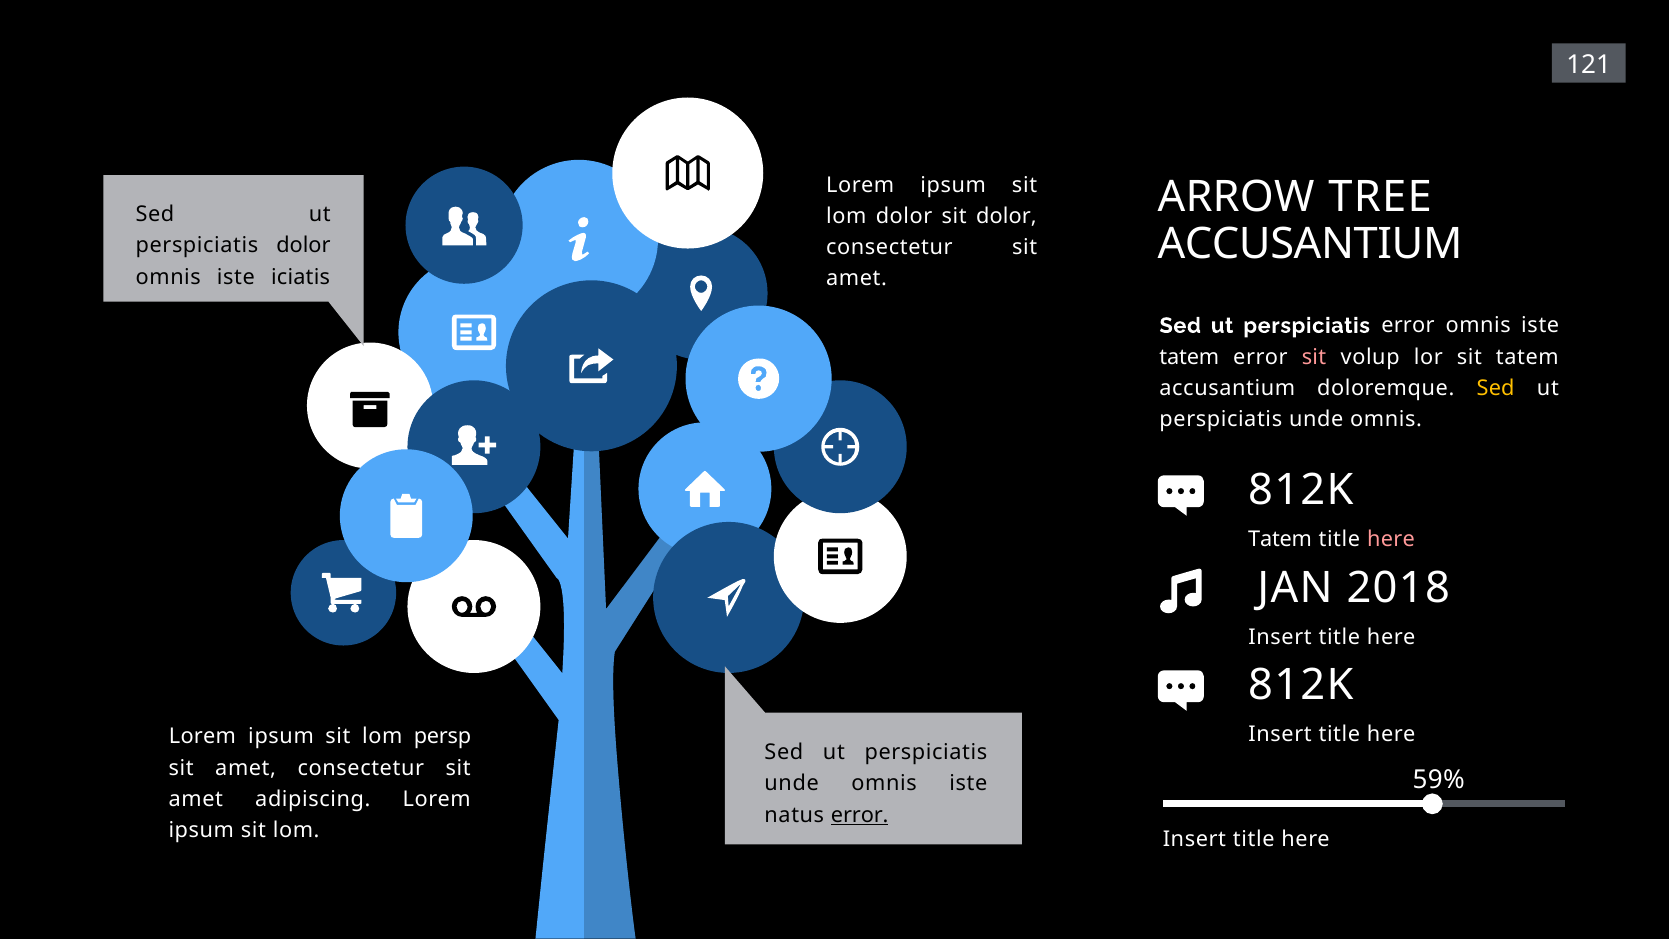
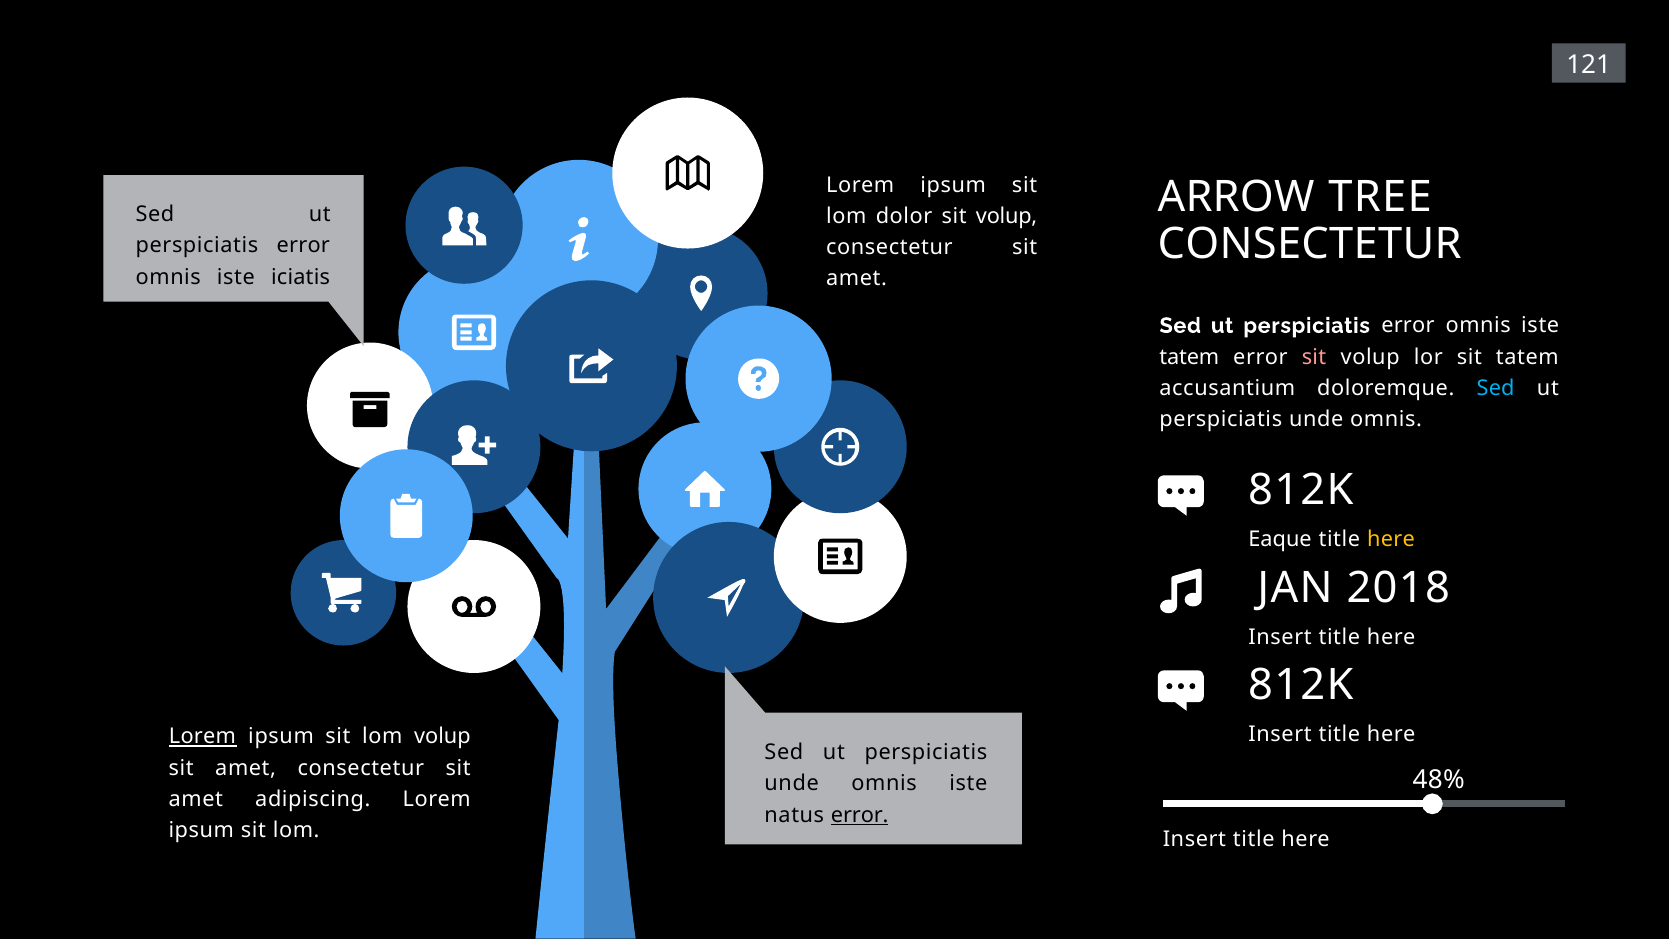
dolor sit dolor: dolor -> volup
ACCUSANTIUM at (1310, 244): ACCUSANTIUM -> CONSECTETUR
dolor at (303, 246): dolor -> error
Sed at (1496, 388) colour: yellow -> light blue
Tatem at (1280, 540): Tatem -> Eaque
here at (1391, 540) colour: pink -> yellow
Lorem at (202, 736) underline: none -> present
lom persp: persp -> volup
59%: 59% -> 48%
